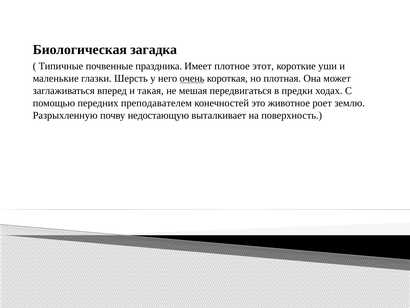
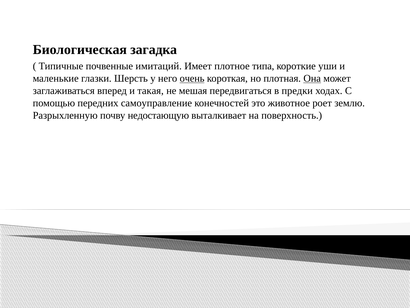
праздника: праздника -> имитаций
этот: этот -> типа
Она underline: none -> present
преподавателем: преподавателем -> самоуправление
